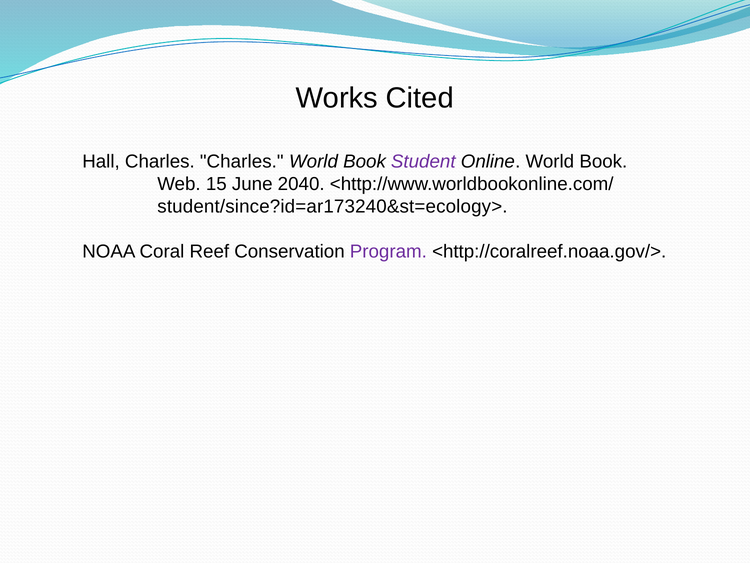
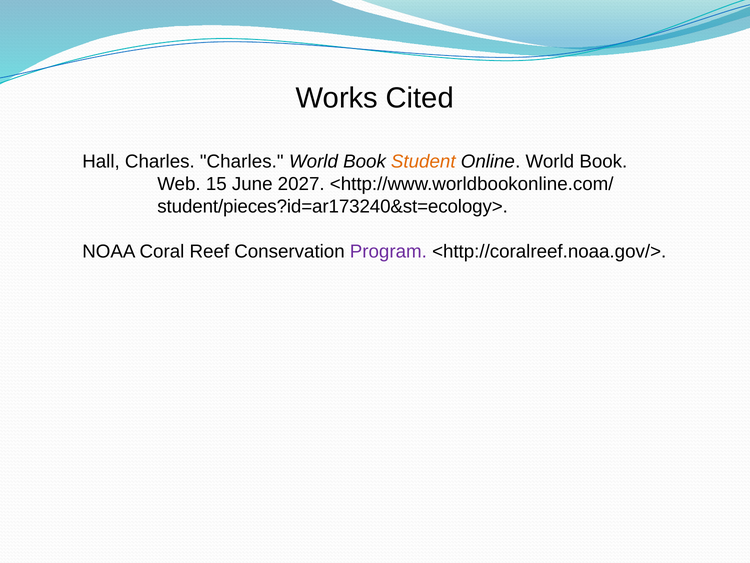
Student colour: purple -> orange
2040: 2040 -> 2027
student/since?id=ar173240&st=ecology>: student/since?id=ar173240&st=ecology> -> student/pieces?id=ar173240&st=ecology>
